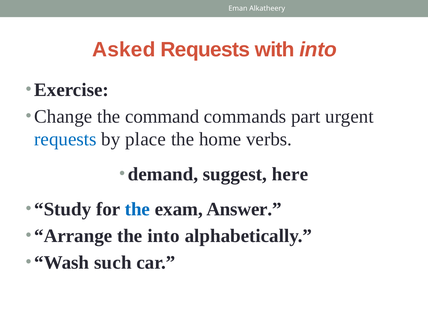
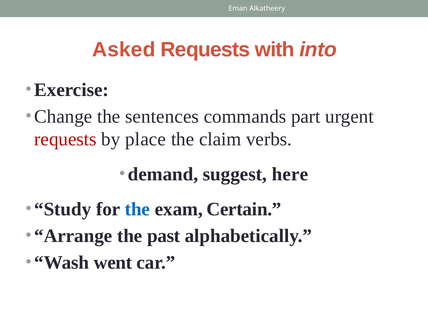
command: command -> sentences
requests at (65, 139) colour: blue -> red
home: home -> claim
Answer: Answer -> Certain
the into: into -> past
such: such -> went
